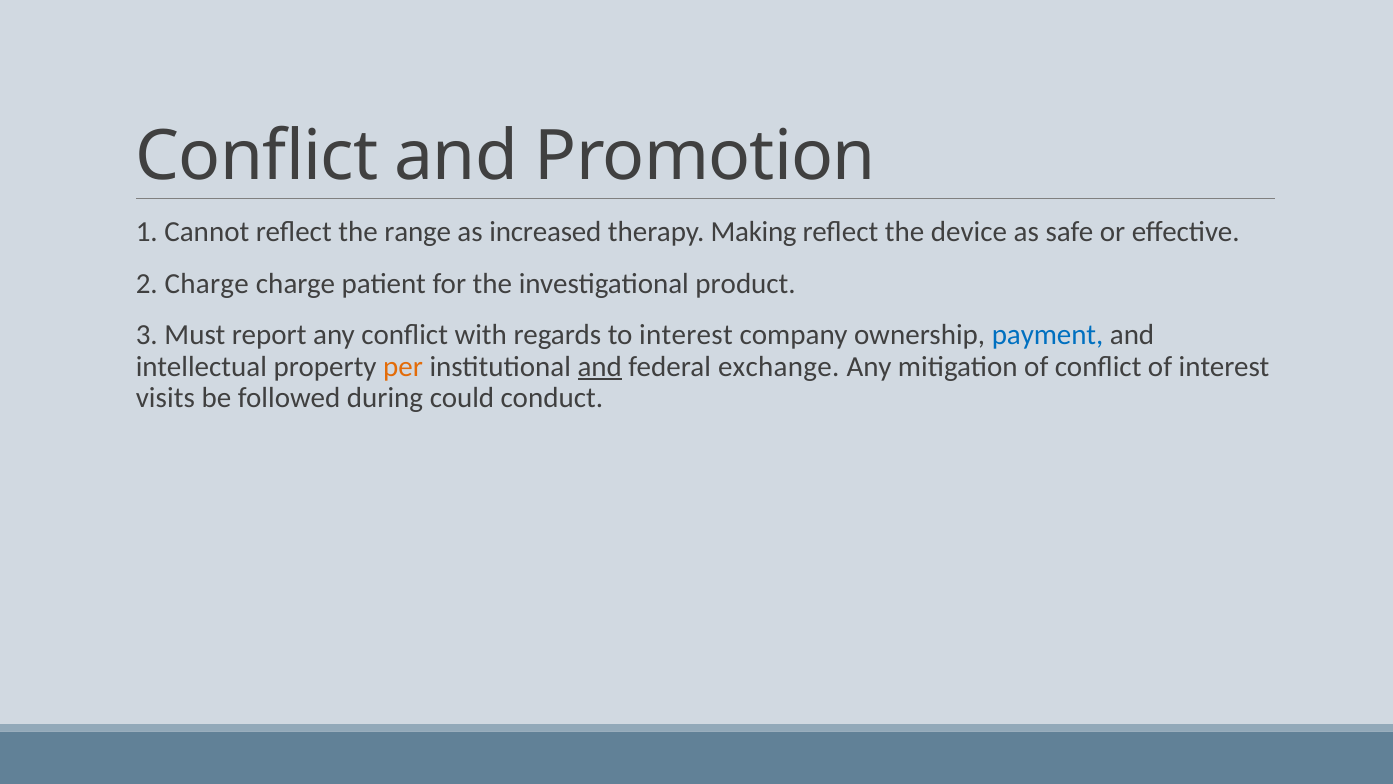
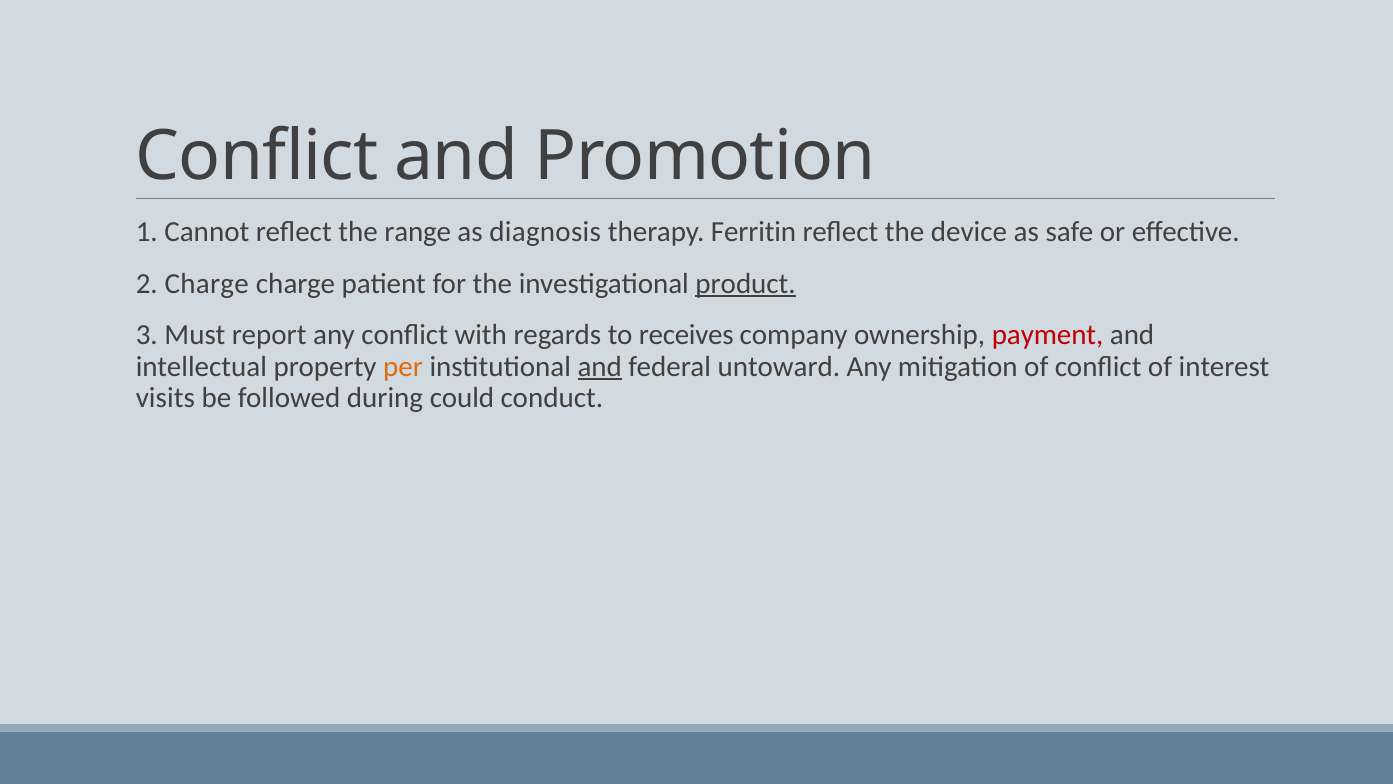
increased: increased -> diagnosis
Making: Making -> Ferritin
product underline: none -> present
to interest: interest -> receives
payment colour: blue -> red
exchange: exchange -> untoward
